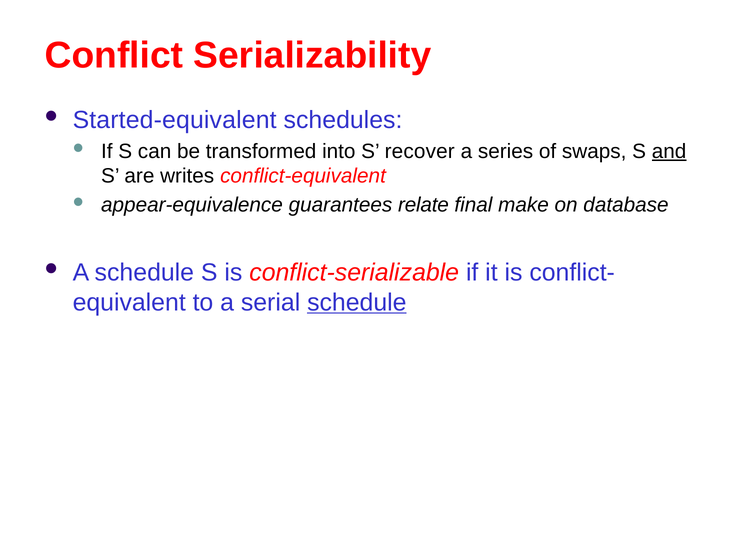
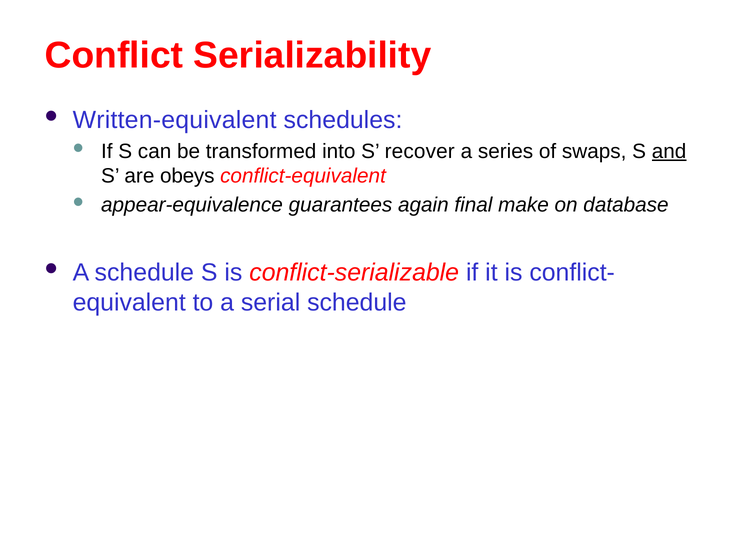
Started-equivalent: Started-equivalent -> Written-equivalent
writes: writes -> obeys
relate: relate -> again
schedule at (357, 302) underline: present -> none
